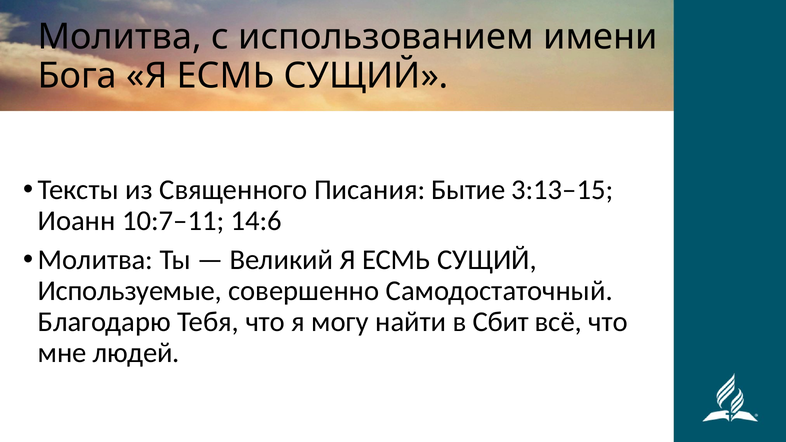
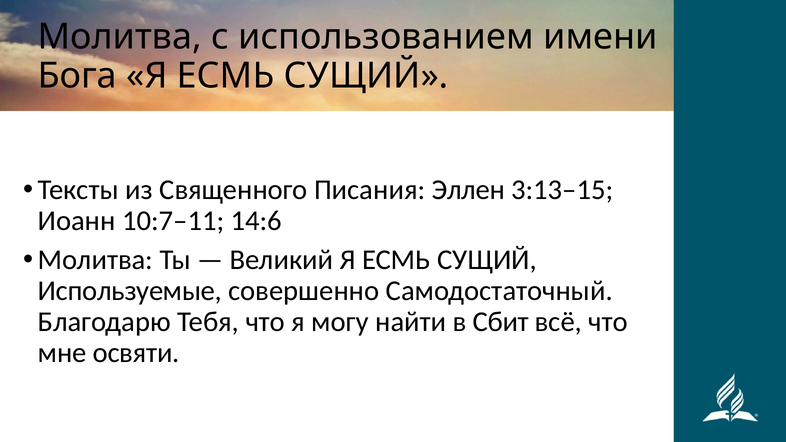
Бытие: Бытие -> Эллен
людей: людей -> освяти
